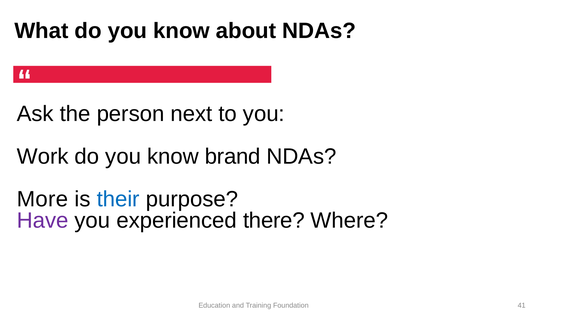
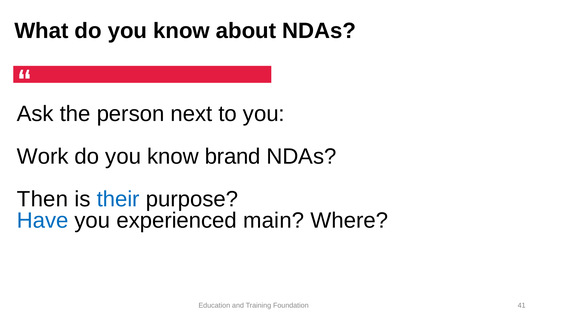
More: More -> Then
Have colour: purple -> blue
there: there -> main
